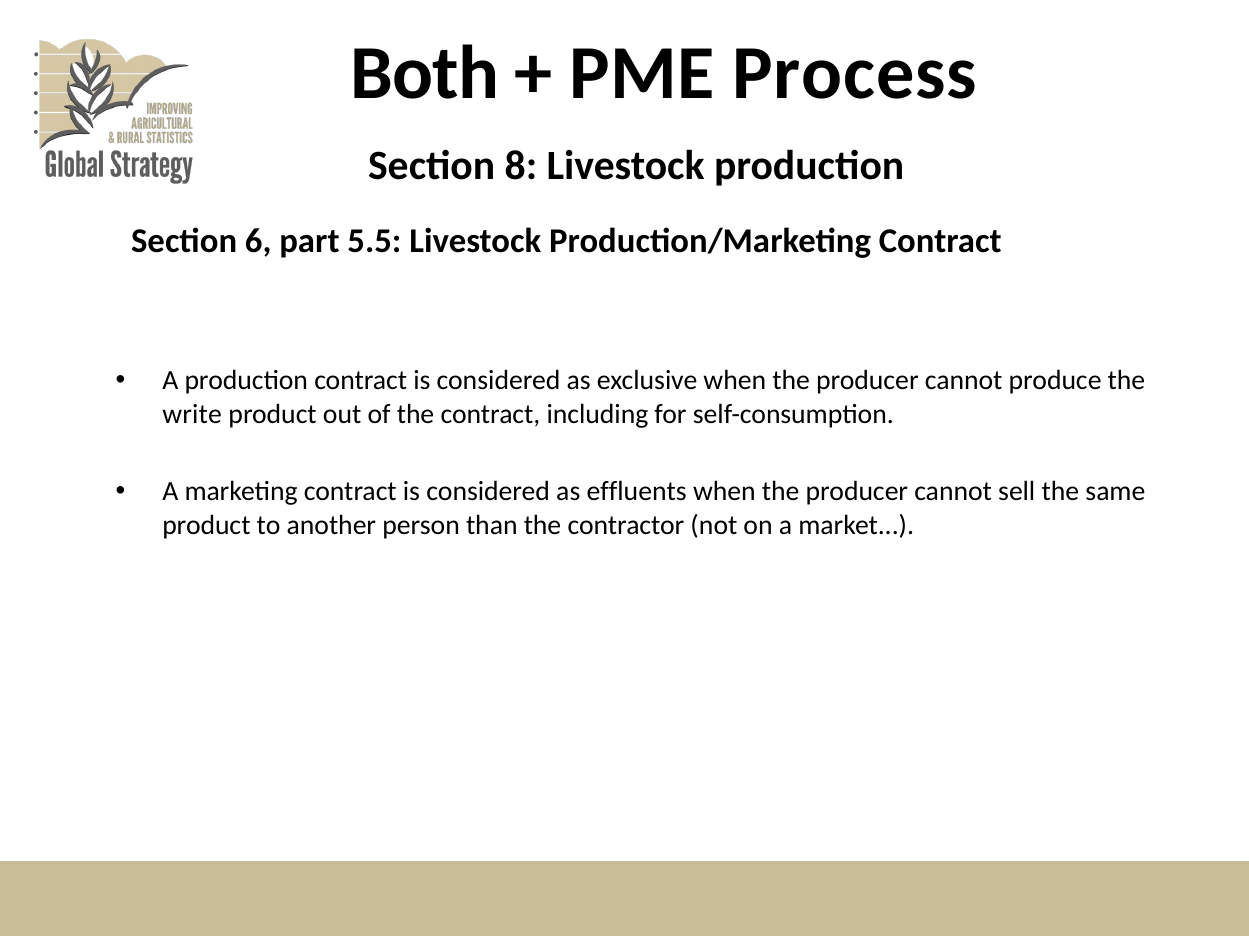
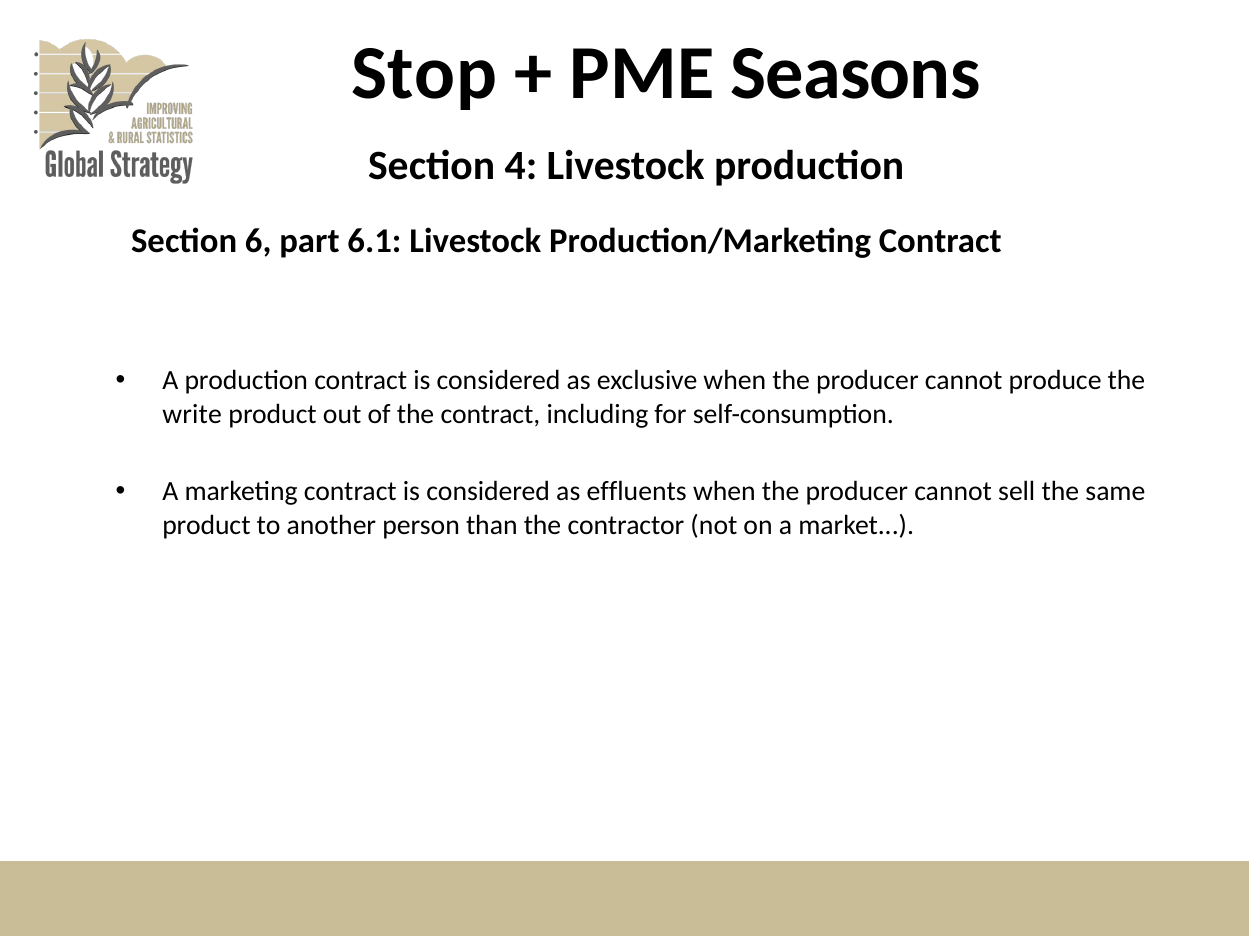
Both: Both -> Stop
Process: Process -> Seasons
8: 8 -> 4
5.5: 5.5 -> 6.1
